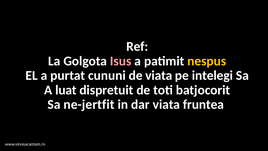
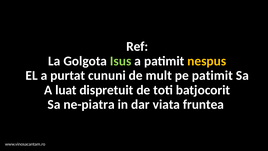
Isus colour: pink -> light green
de viata: viata -> mult
pe intelegi: intelegi -> patimit
ne-jertfit: ne-jertfit -> ne-piatra
